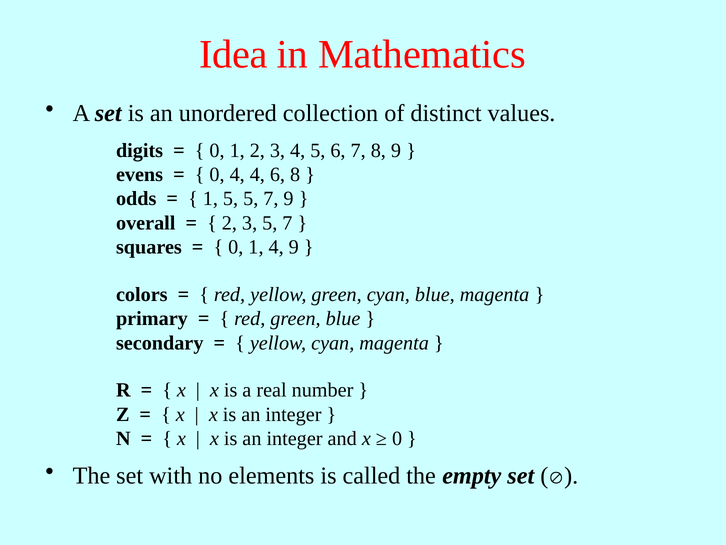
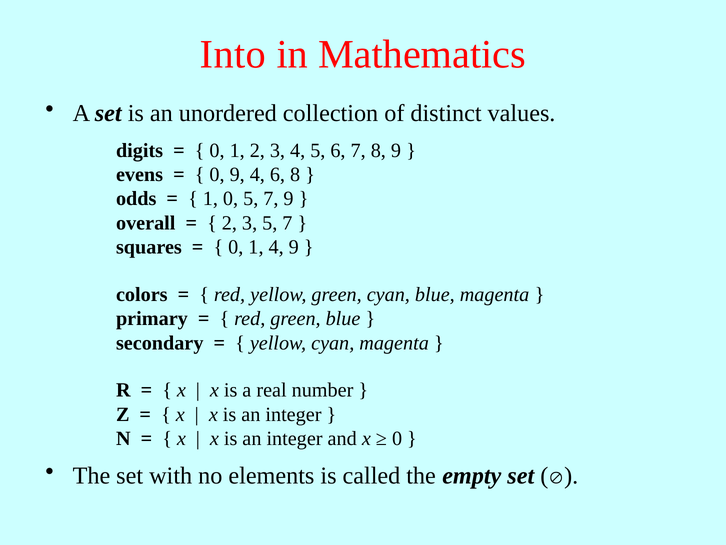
Idea: Idea -> Into
0 4: 4 -> 9
1 5: 5 -> 0
